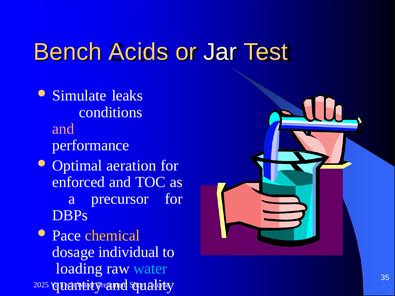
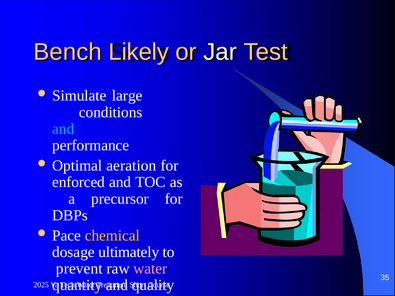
Acids: Acids -> Likely
leaks: leaks -> large
and at (63, 129) colour: pink -> light blue
individual: individual -> ultimately
loading: loading -> prevent
water at (150, 269) colour: light blue -> pink
